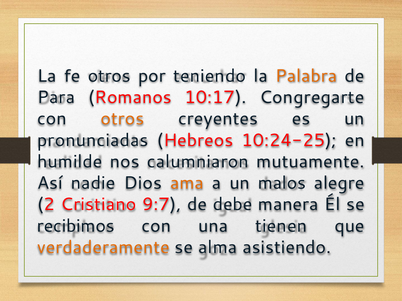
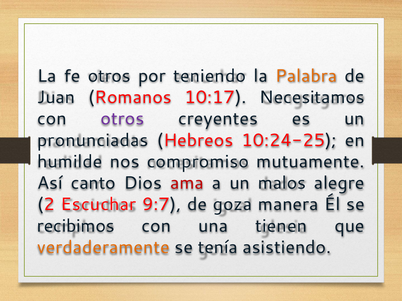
Para: Para -> Juan
Congregarte: Congregarte -> Necesitamos
otros at (122, 119) colour: orange -> purple
calumniaron: calumniaron -> compromiso
nadie: nadie -> canto
ama colour: orange -> red
Cristiano: Cristiano -> Escuchar
debe: debe -> goza
alma: alma -> tenía
